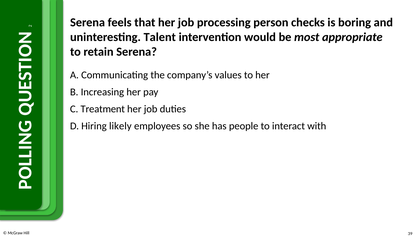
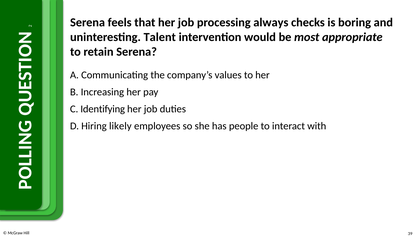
person: person -> always
Treatment: Treatment -> Identifying
